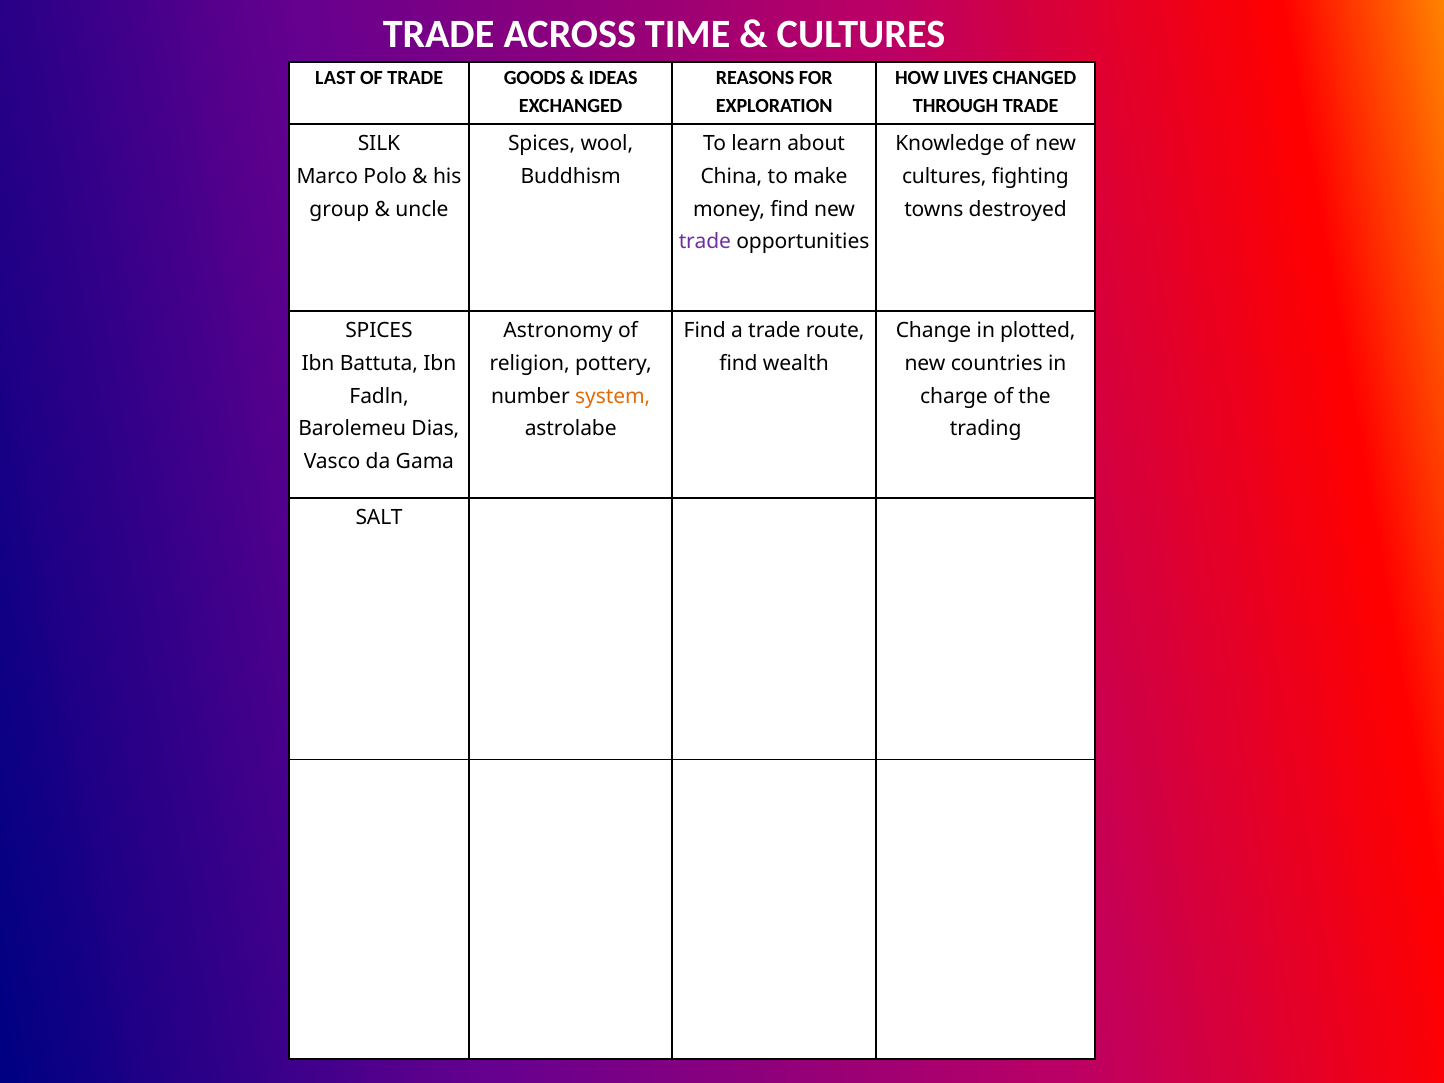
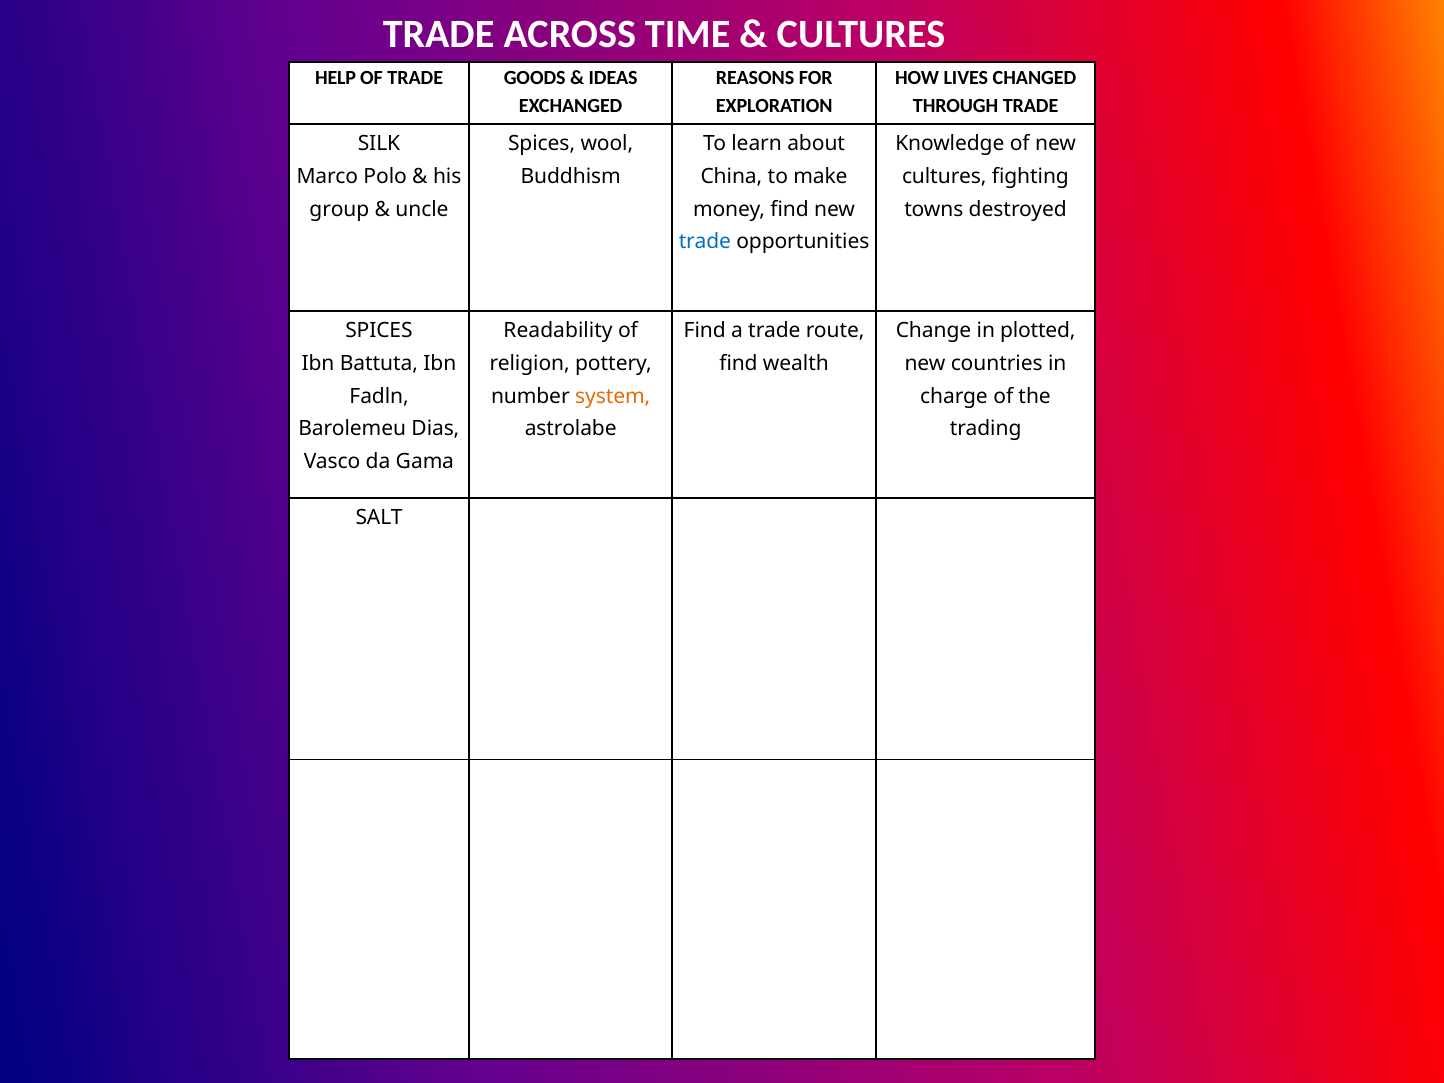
LAST: LAST -> HELP
trade at (705, 242) colour: purple -> blue
Astronomy: Astronomy -> Readability
